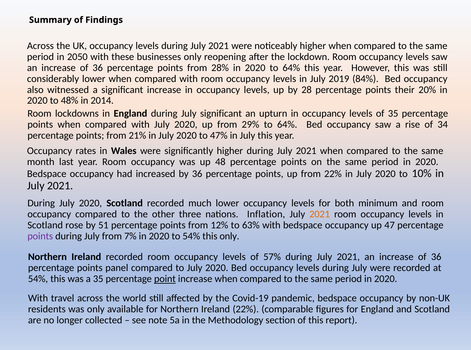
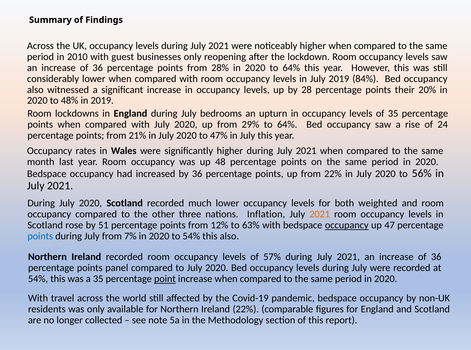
2050: 2050 -> 2010
these: these -> guest
in 2014: 2014 -> 2019
July significant: significant -> bedrooms
34: 34 -> 24
10%: 10% -> 56%
minimum: minimum -> weighted
occupancy at (347, 225) underline: none -> present
points at (40, 236) colour: purple -> blue
this only: only -> also
